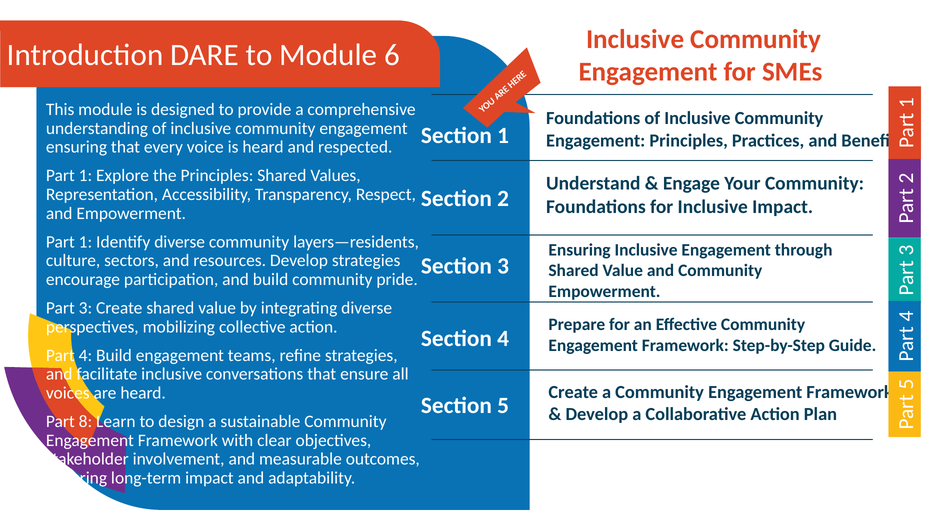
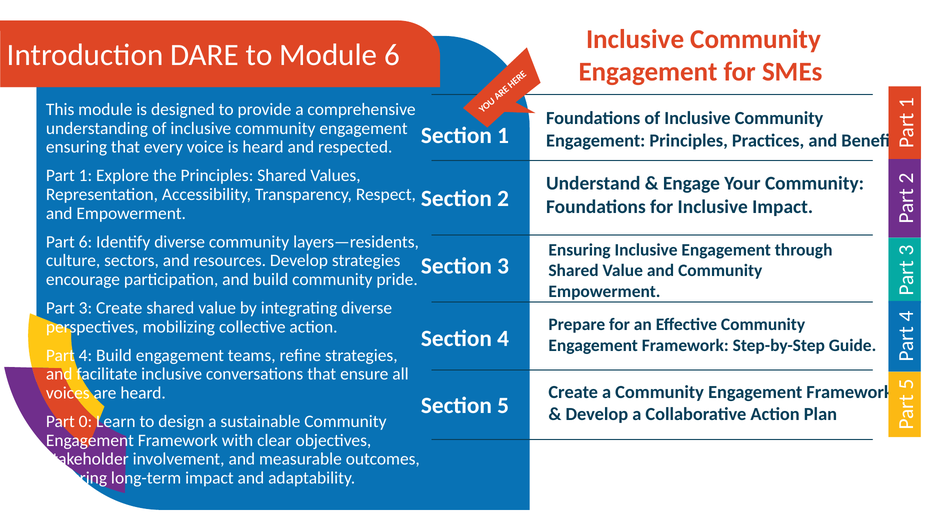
1 at (85, 242): 1 -> 6
8: 8 -> 0
